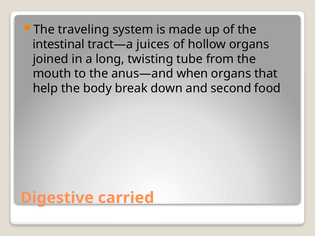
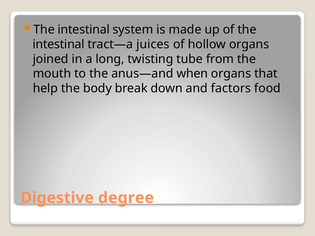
traveling at (84, 30): traveling -> intestinal
second: second -> factors
carried: carried -> degree
